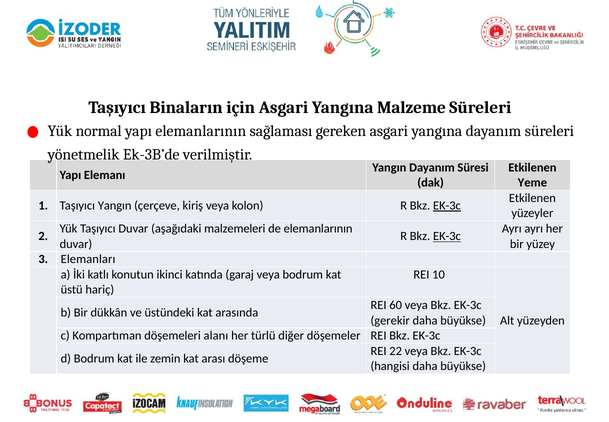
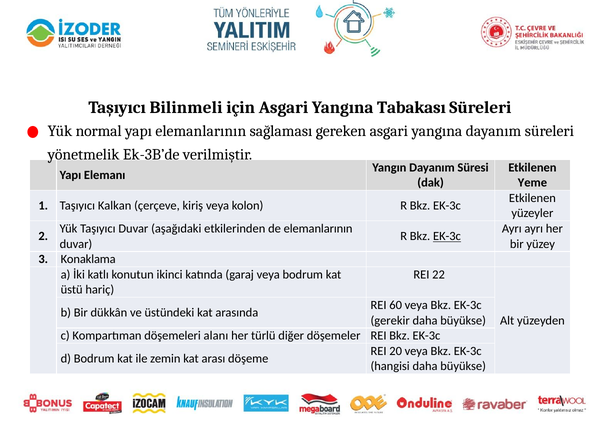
Binaların: Binaların -> Bilinmeli
Malzeme: Malzeme -> Tabakası
Taşıyıcı Yangın: Yangın -> Kalkan
EK-3c at (447, 206) underline: present -> none
malzemeleri: malzemeleri -> etkilerinden
Elemanları: Elemanları -> Konaklama
10: 10 -> 22
22: 22 -> 20
